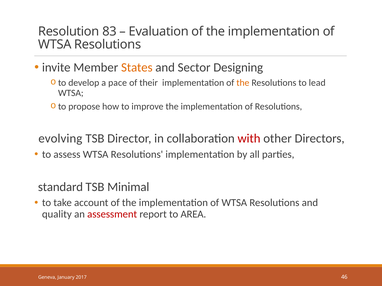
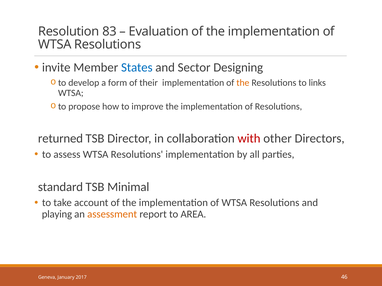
States colour: orange -> blue
pace: pace -> form
lead: lead -> links
evolving: evolving -> returned
quality: quality -> playing
assessment colour: red -> orange
